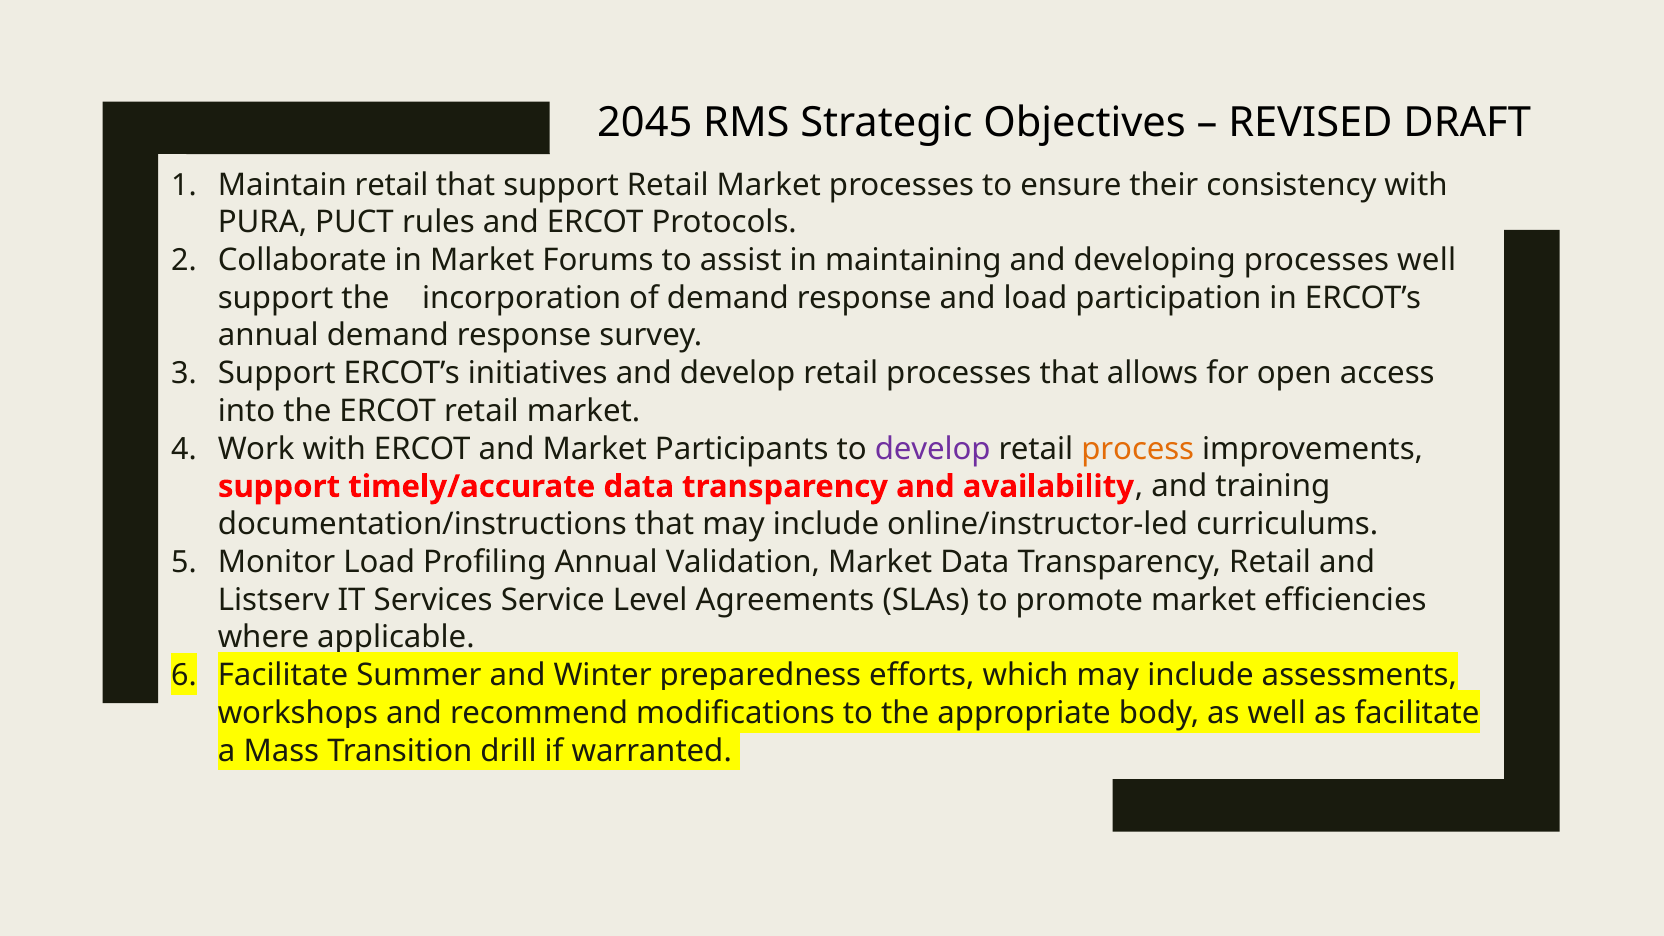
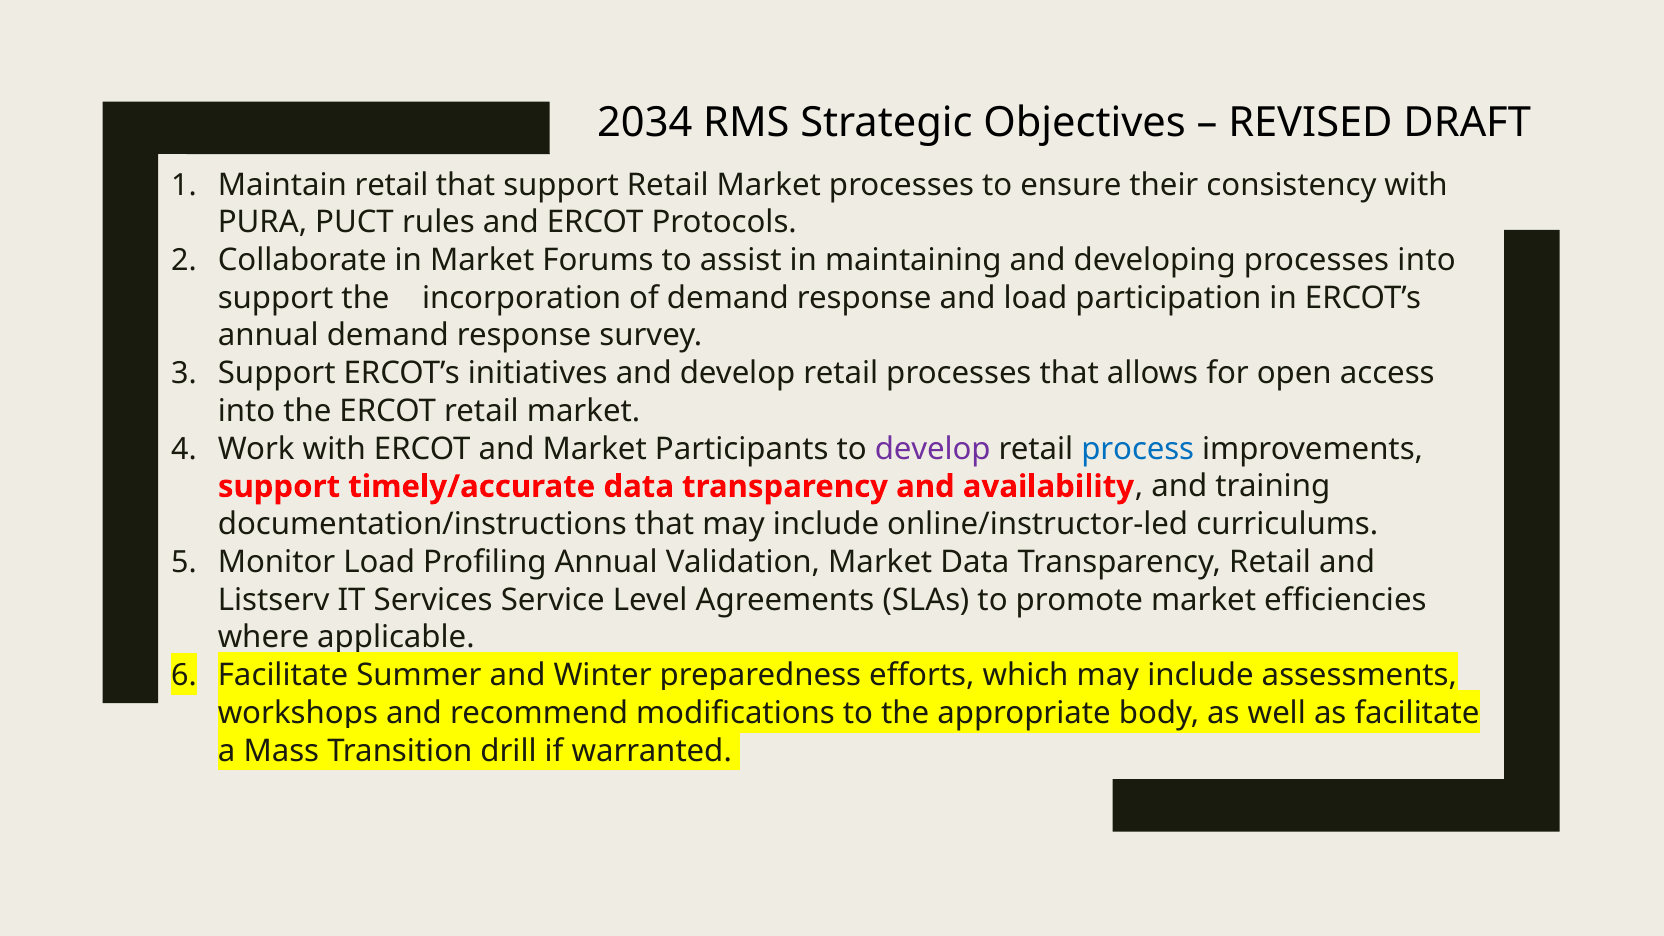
2045: 2045 -> 2034
processes well: well -> into
process colour: orange -> blue
